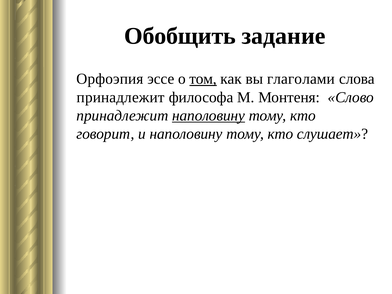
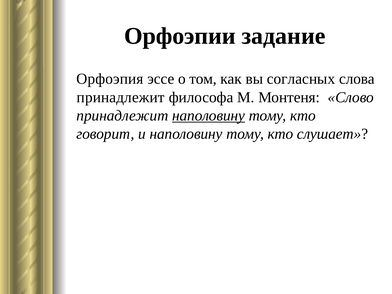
Обобщить: Обобщить -> Орфоэпии
том underline: present -> none
глаголами: глаголами -> согласных
